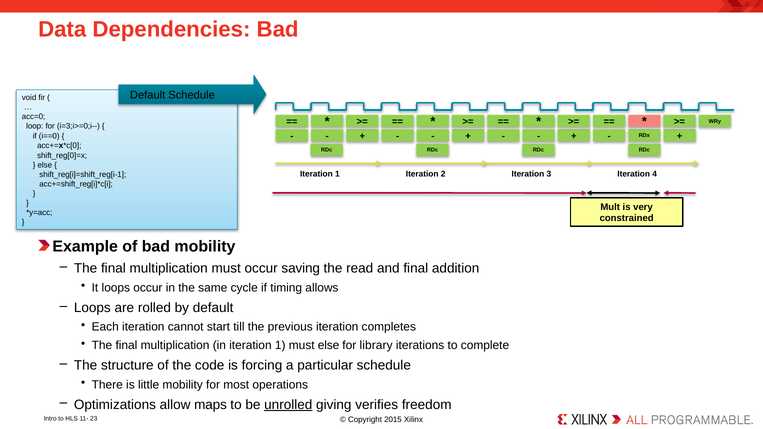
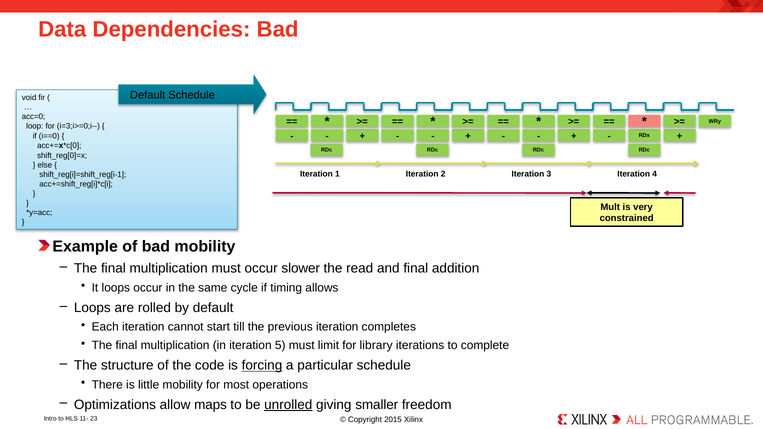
saving: saving -> slower
in iteration 1: 1 -> 5
must else: else -> limit
forcing underline: none -> present
verifies: verifies -> smaller
